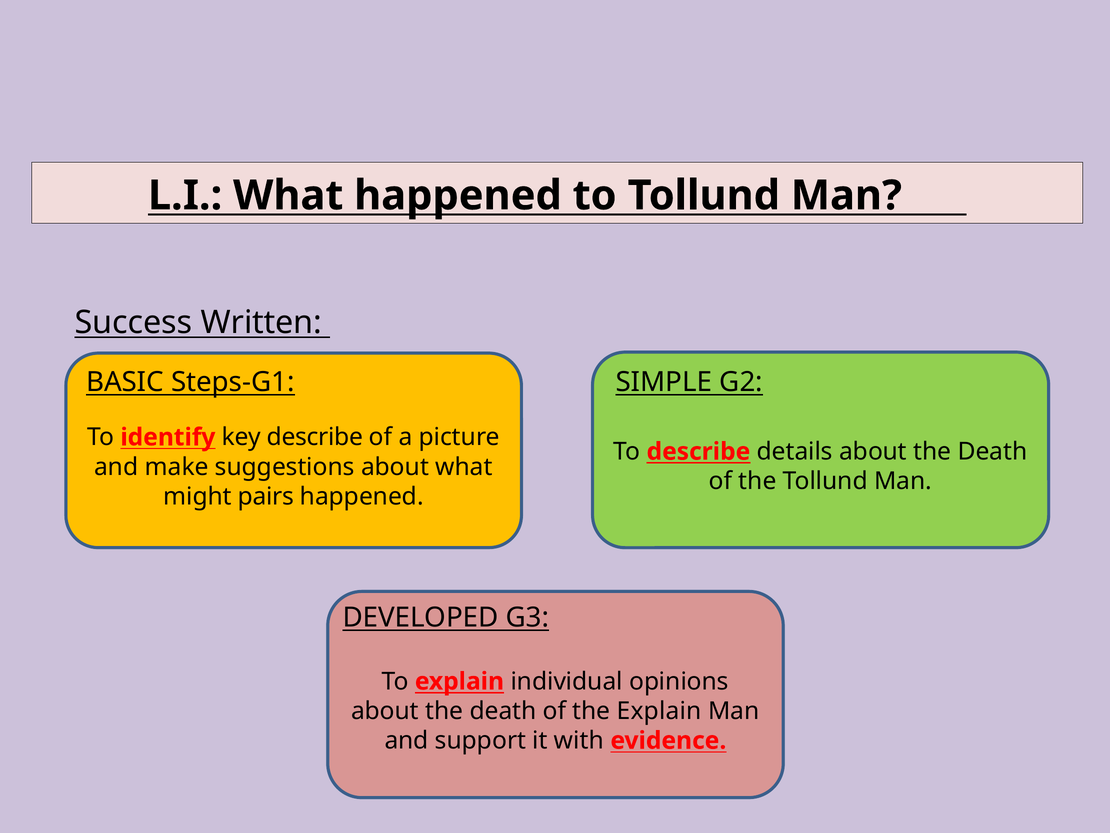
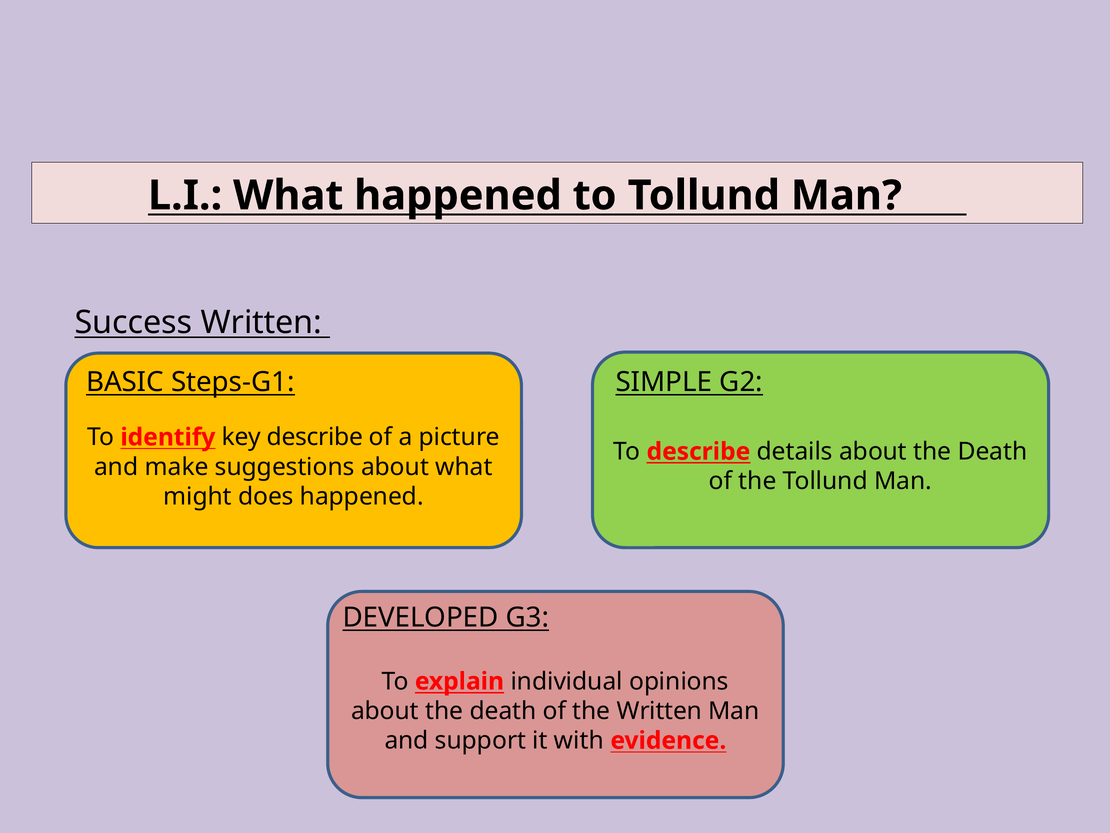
pairs: pairs -> does
the Explain: Explain -> Written
